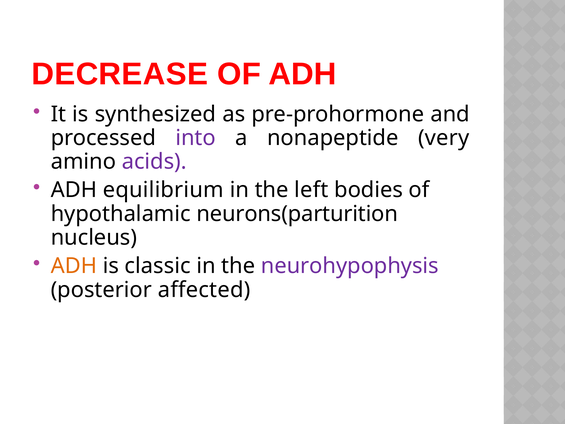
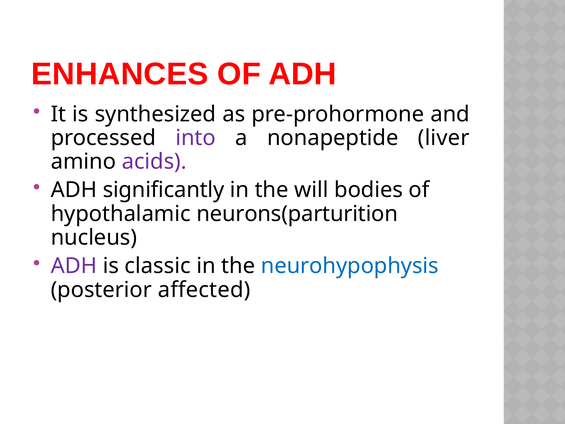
DECREASE: DECREASE -> ENHANCES
very: very -> liver
equilibrium: equilibrium -> significantly
left: left -> will
ADH at (74, 266) colour: orange -> purple
neurohypophysis colour: purple -> blue
